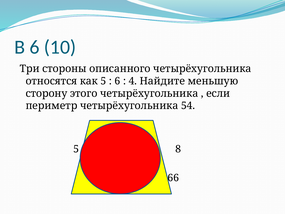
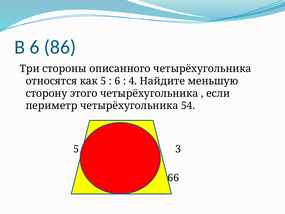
10: 10 -> 86
8: 8 -> 3
